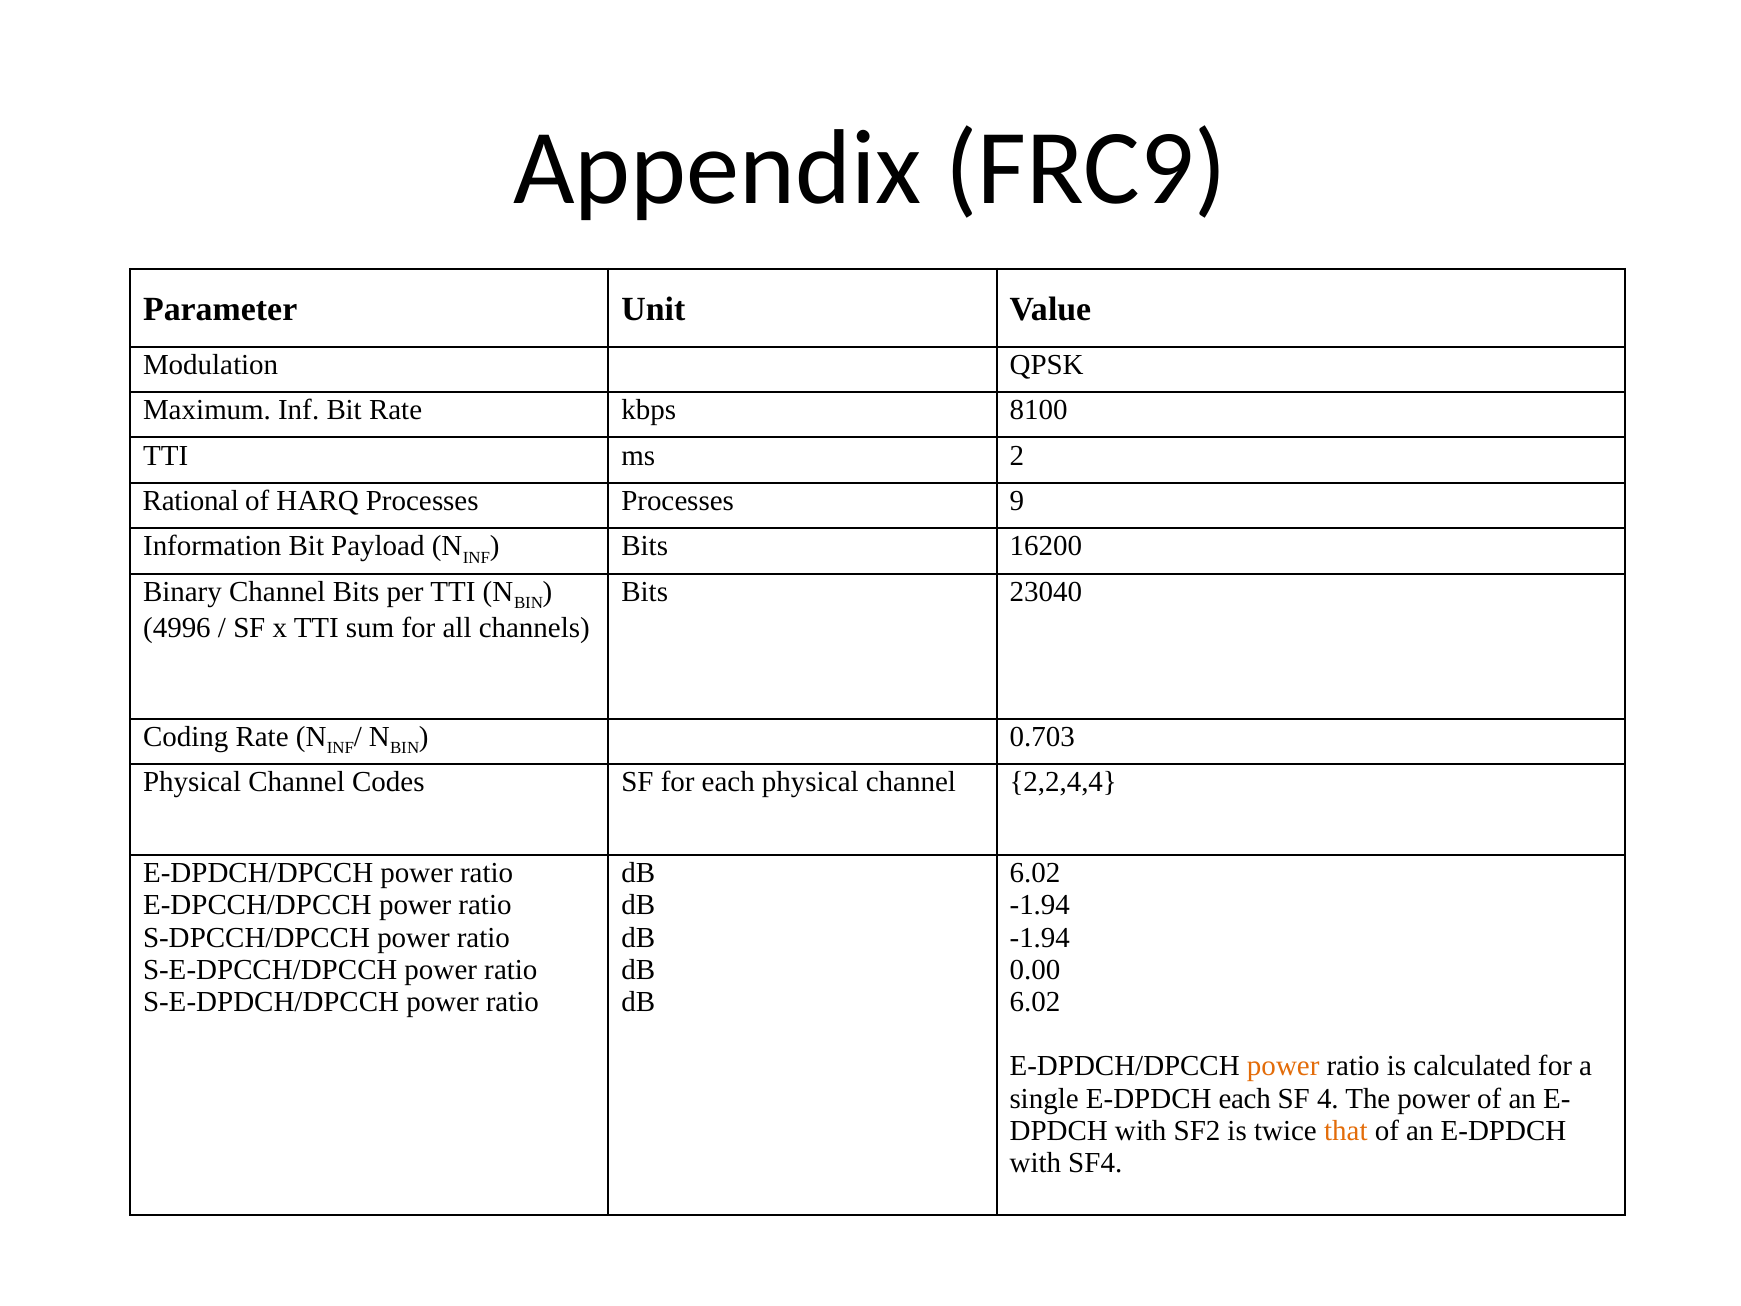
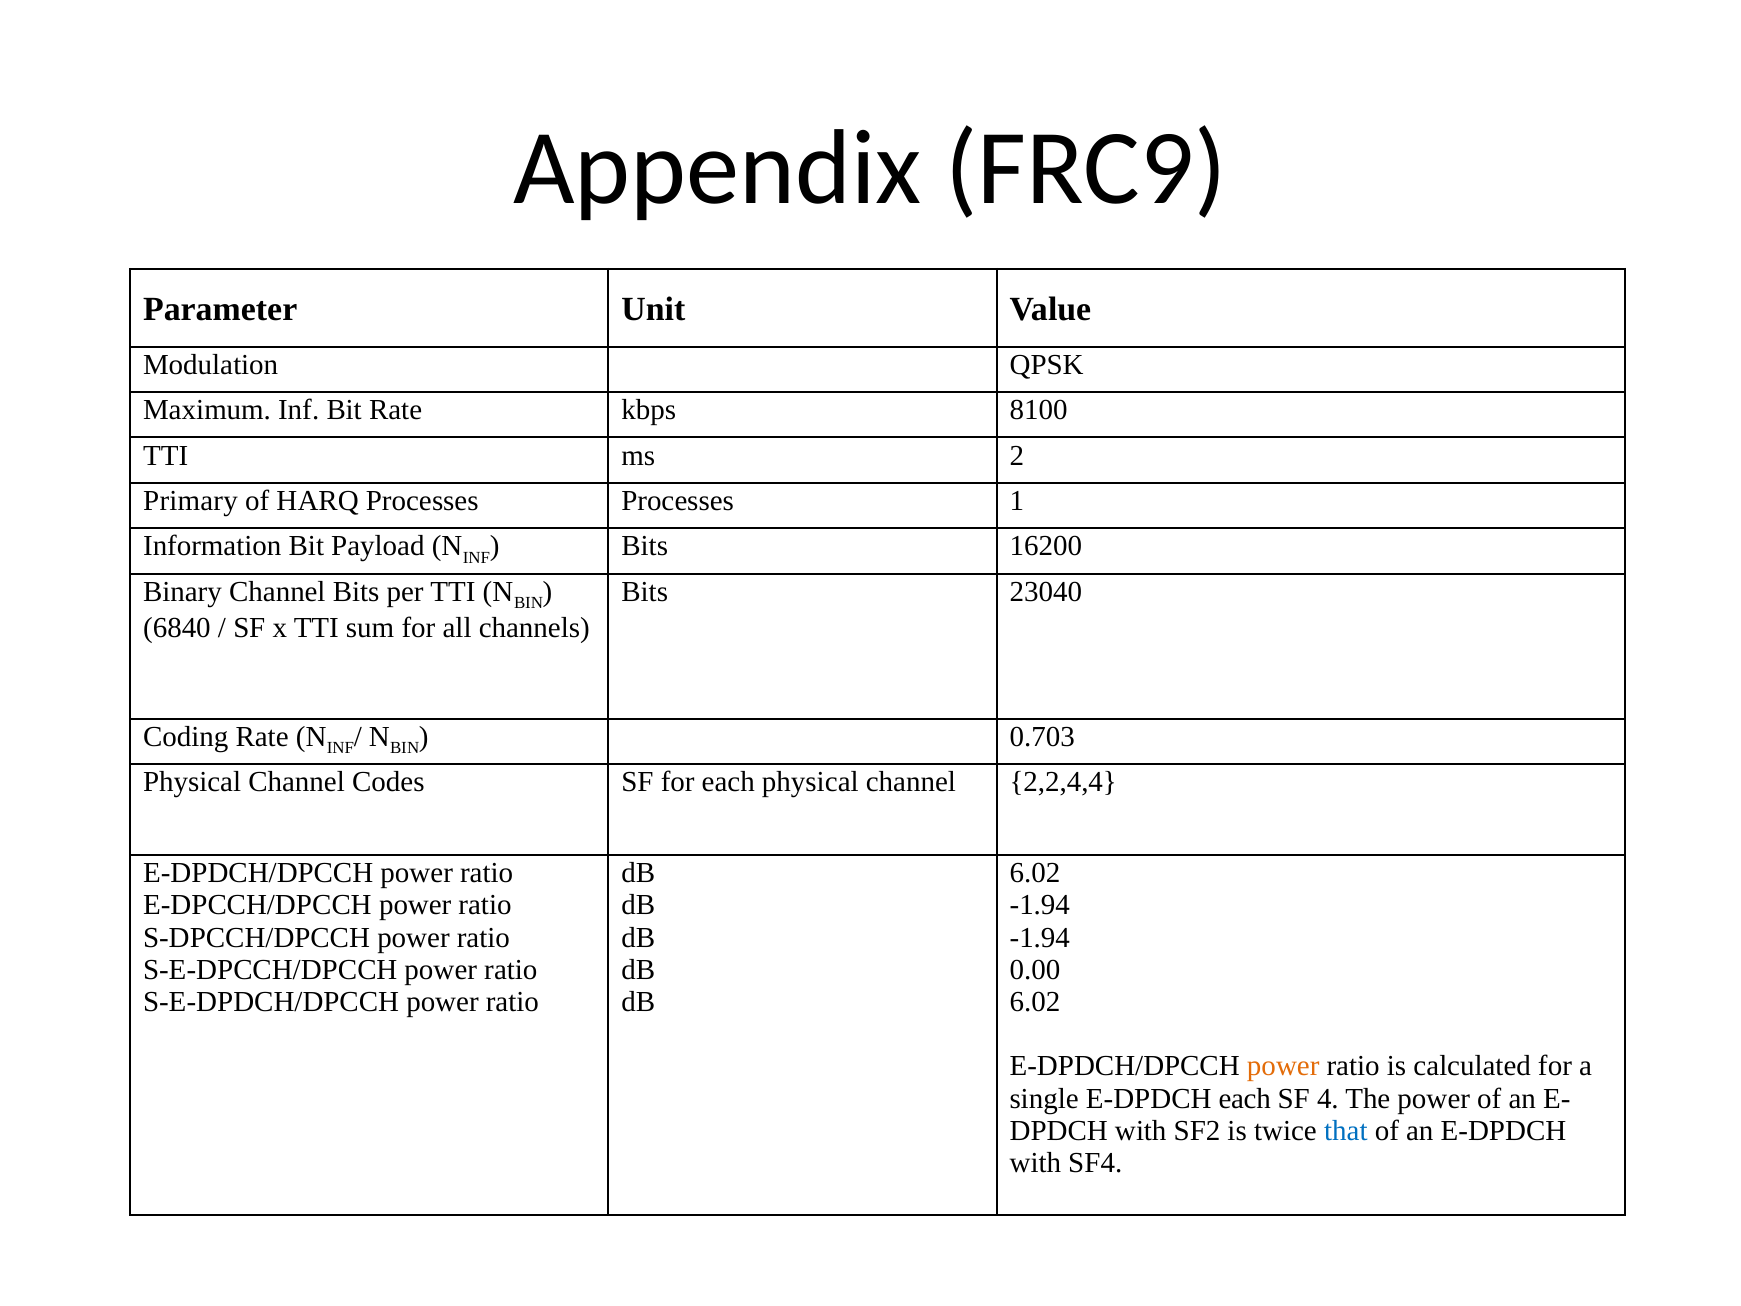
Rational: Rational -> Primary
9: 9 -> 1
4996: 4996 -> 6840
that colour: orange -> blue
